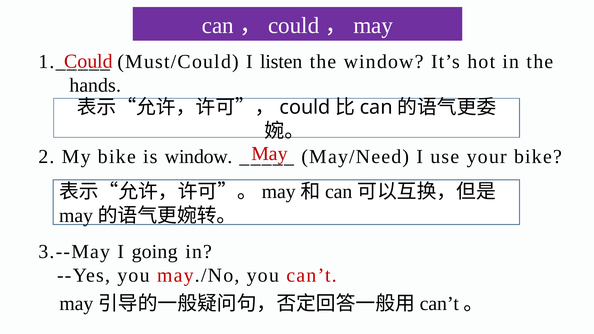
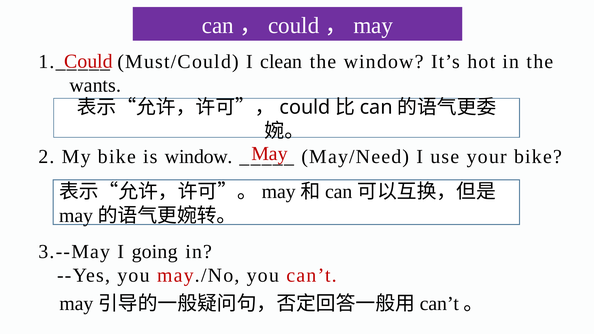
listen: listen -> clean
hands: hands -> wants
